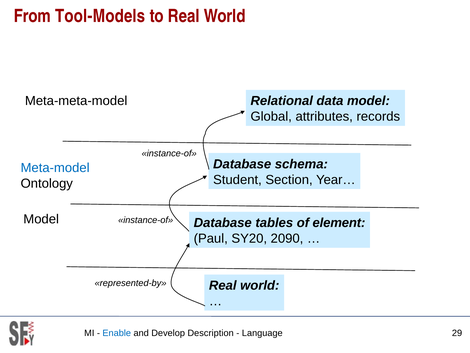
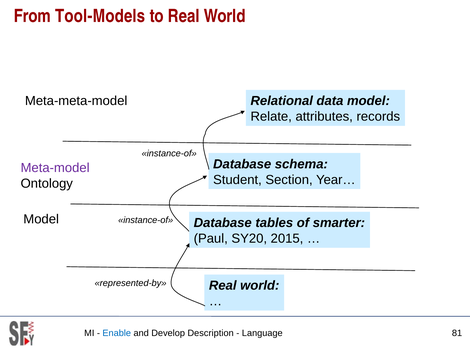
Global: Global -> Relate
Meta-model colour: blue -> purple
element: element -> smarter
2090: 2090 -> 2015
29: 29 -> 81
